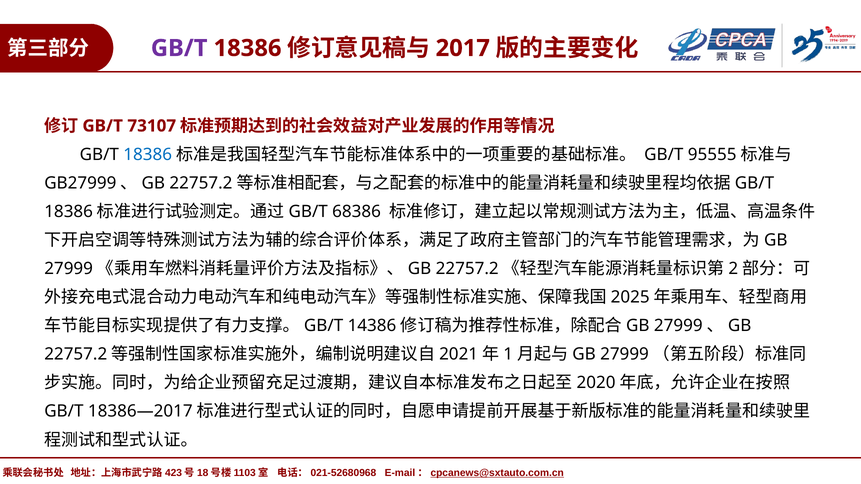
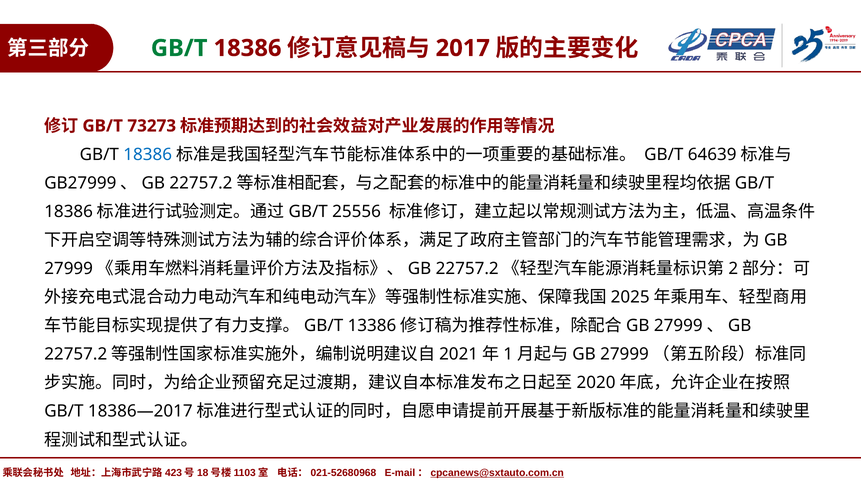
GB/T at (179, 48) colour: purple -> green
73107: 73107 -> 73273
95555: 95555 -> 64639
68386: 68386 -> 25556
14386: 14386 -> 13386
